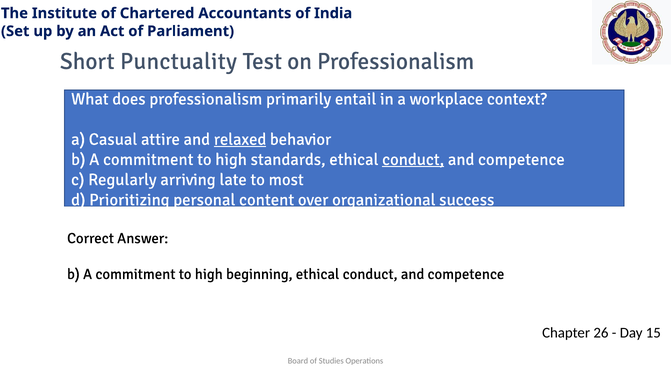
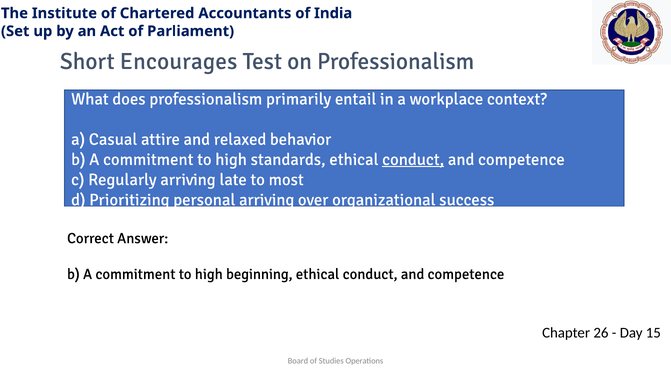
Punctuality: Punctuality -> Encourages
relaxed underline: present -> none
personal content: content -> arriving
